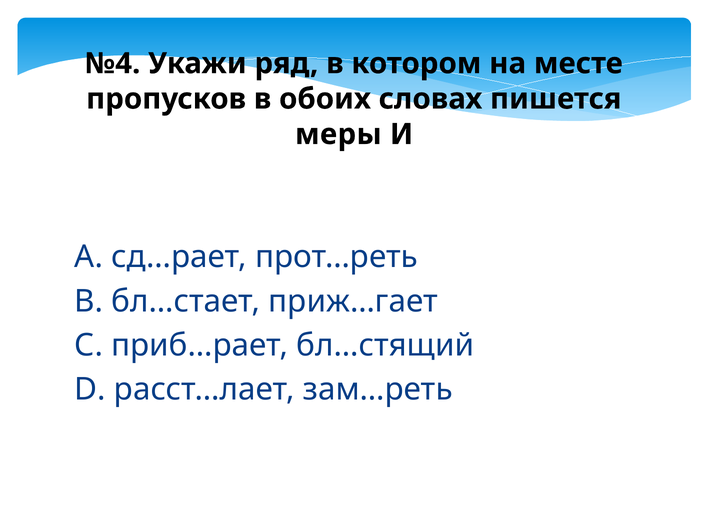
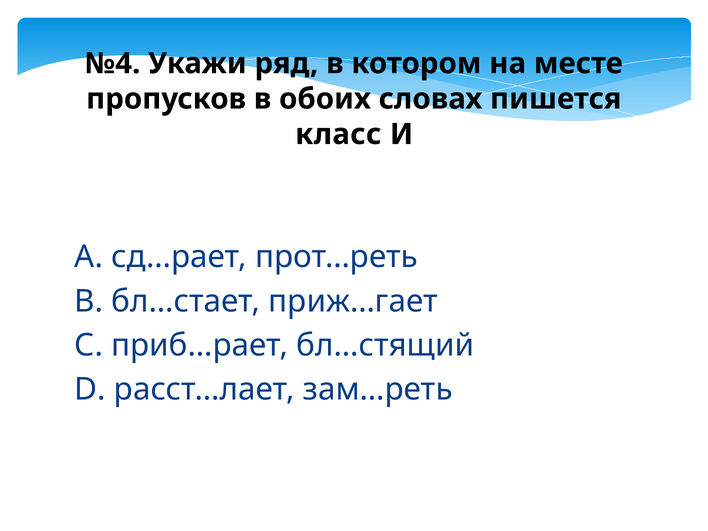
меры: меры -> класс
